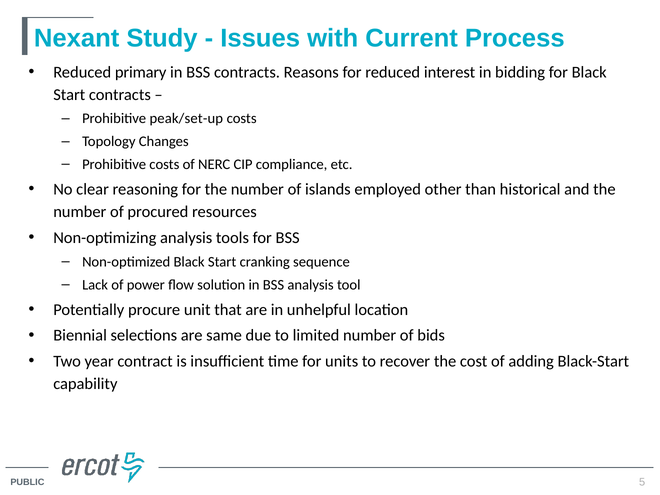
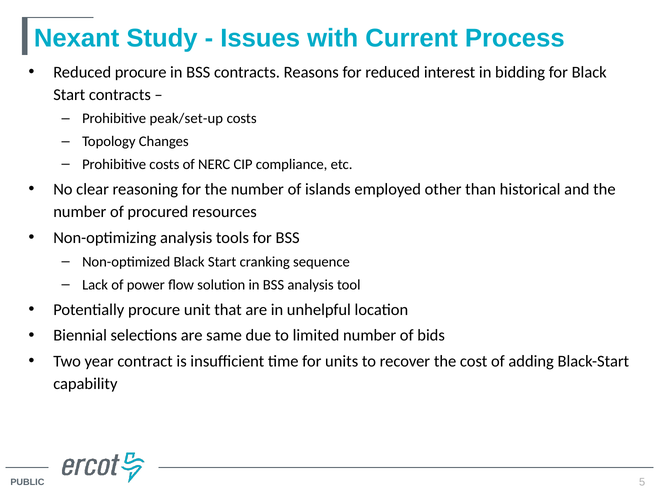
Reduced primary: primary -> procure
